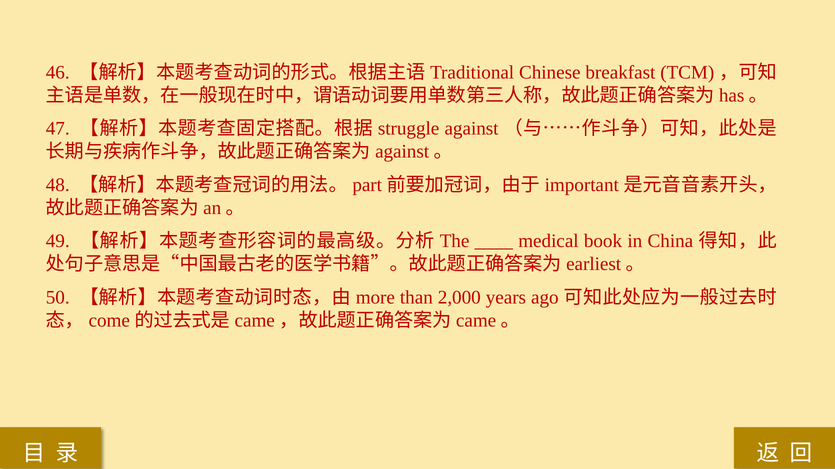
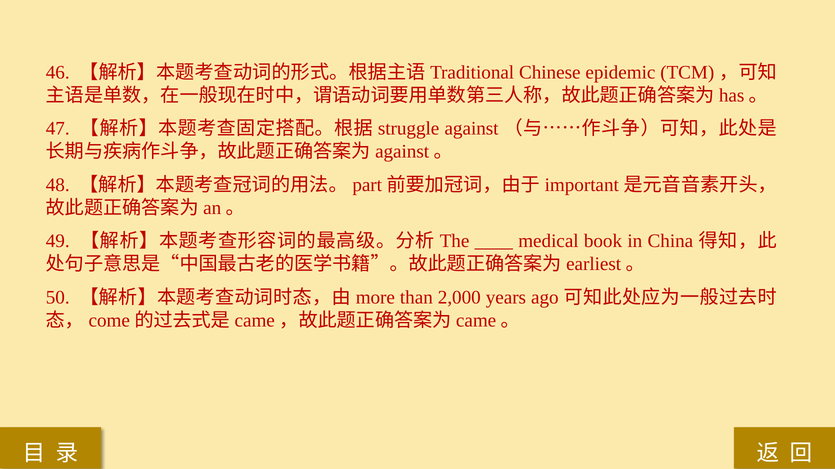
breakfast: breakfast -> epidemic
